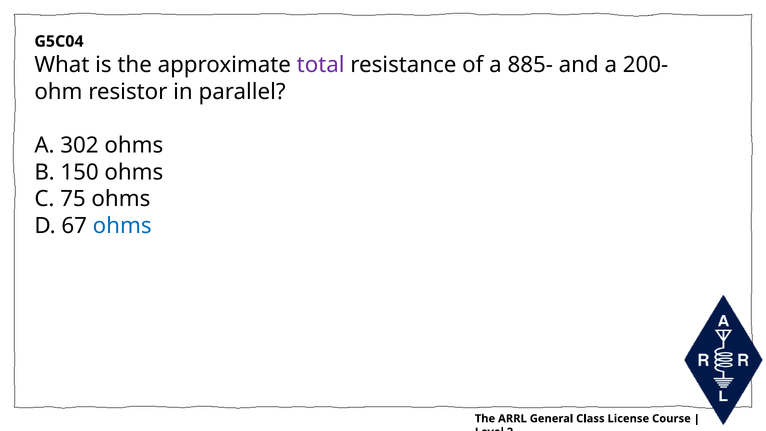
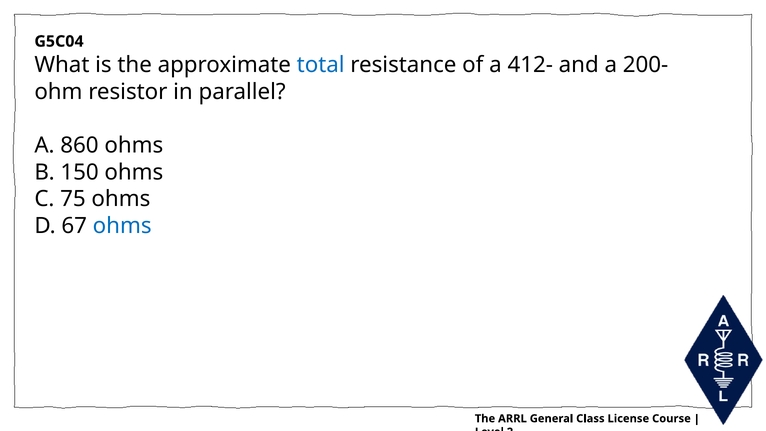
total colour: purple -> blue
885-: 885- -> 412-
302: 302 -> 860
